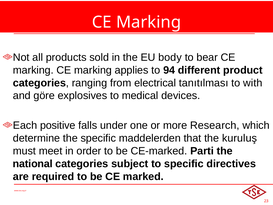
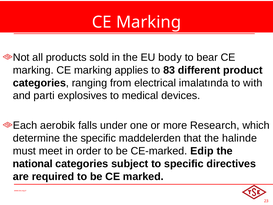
94: 94 -> 83
tanıtılması: tanıtılması -> imalatında
göre: göre -> parti
positive: positive -> aerobik
kuruluş: kuruluş -> halinde
Parti: Parti -> Edip
